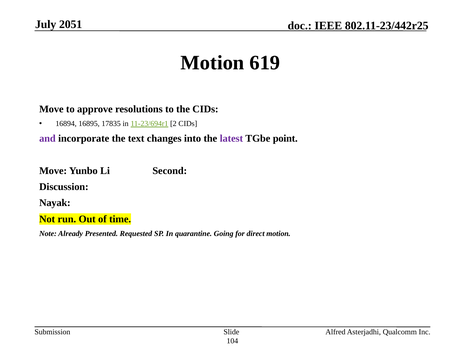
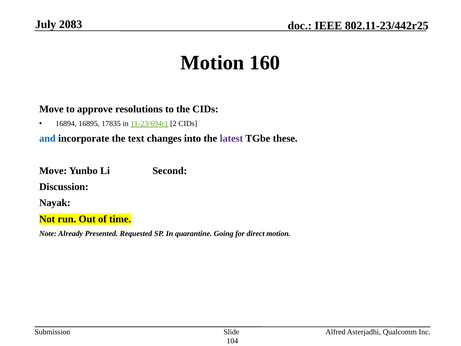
2051: 2051 -> 2083
619: 619 -> 160
and colour: purple -> blue
point: point -> these
